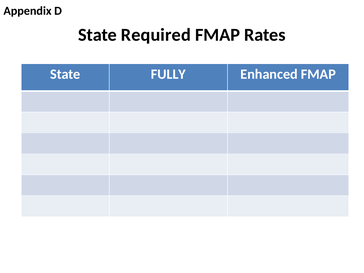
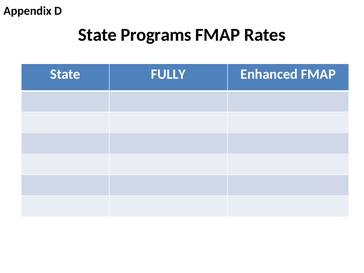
Required: Required -> Programs
